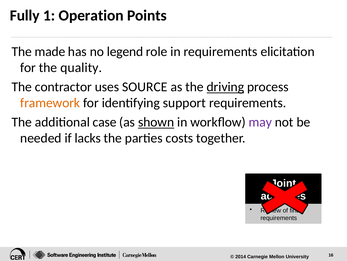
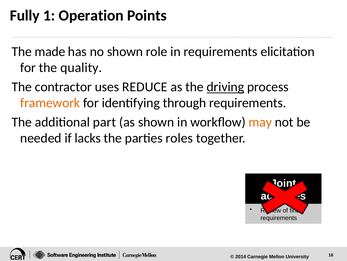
no legend: legend -> shown
SOURCE: SOURCE -> REDUCE
support: support -> through
case: case -> part
shown at (156, 122) underline: present -> none
may colour: purple -> orange
costs: costs -> roles
